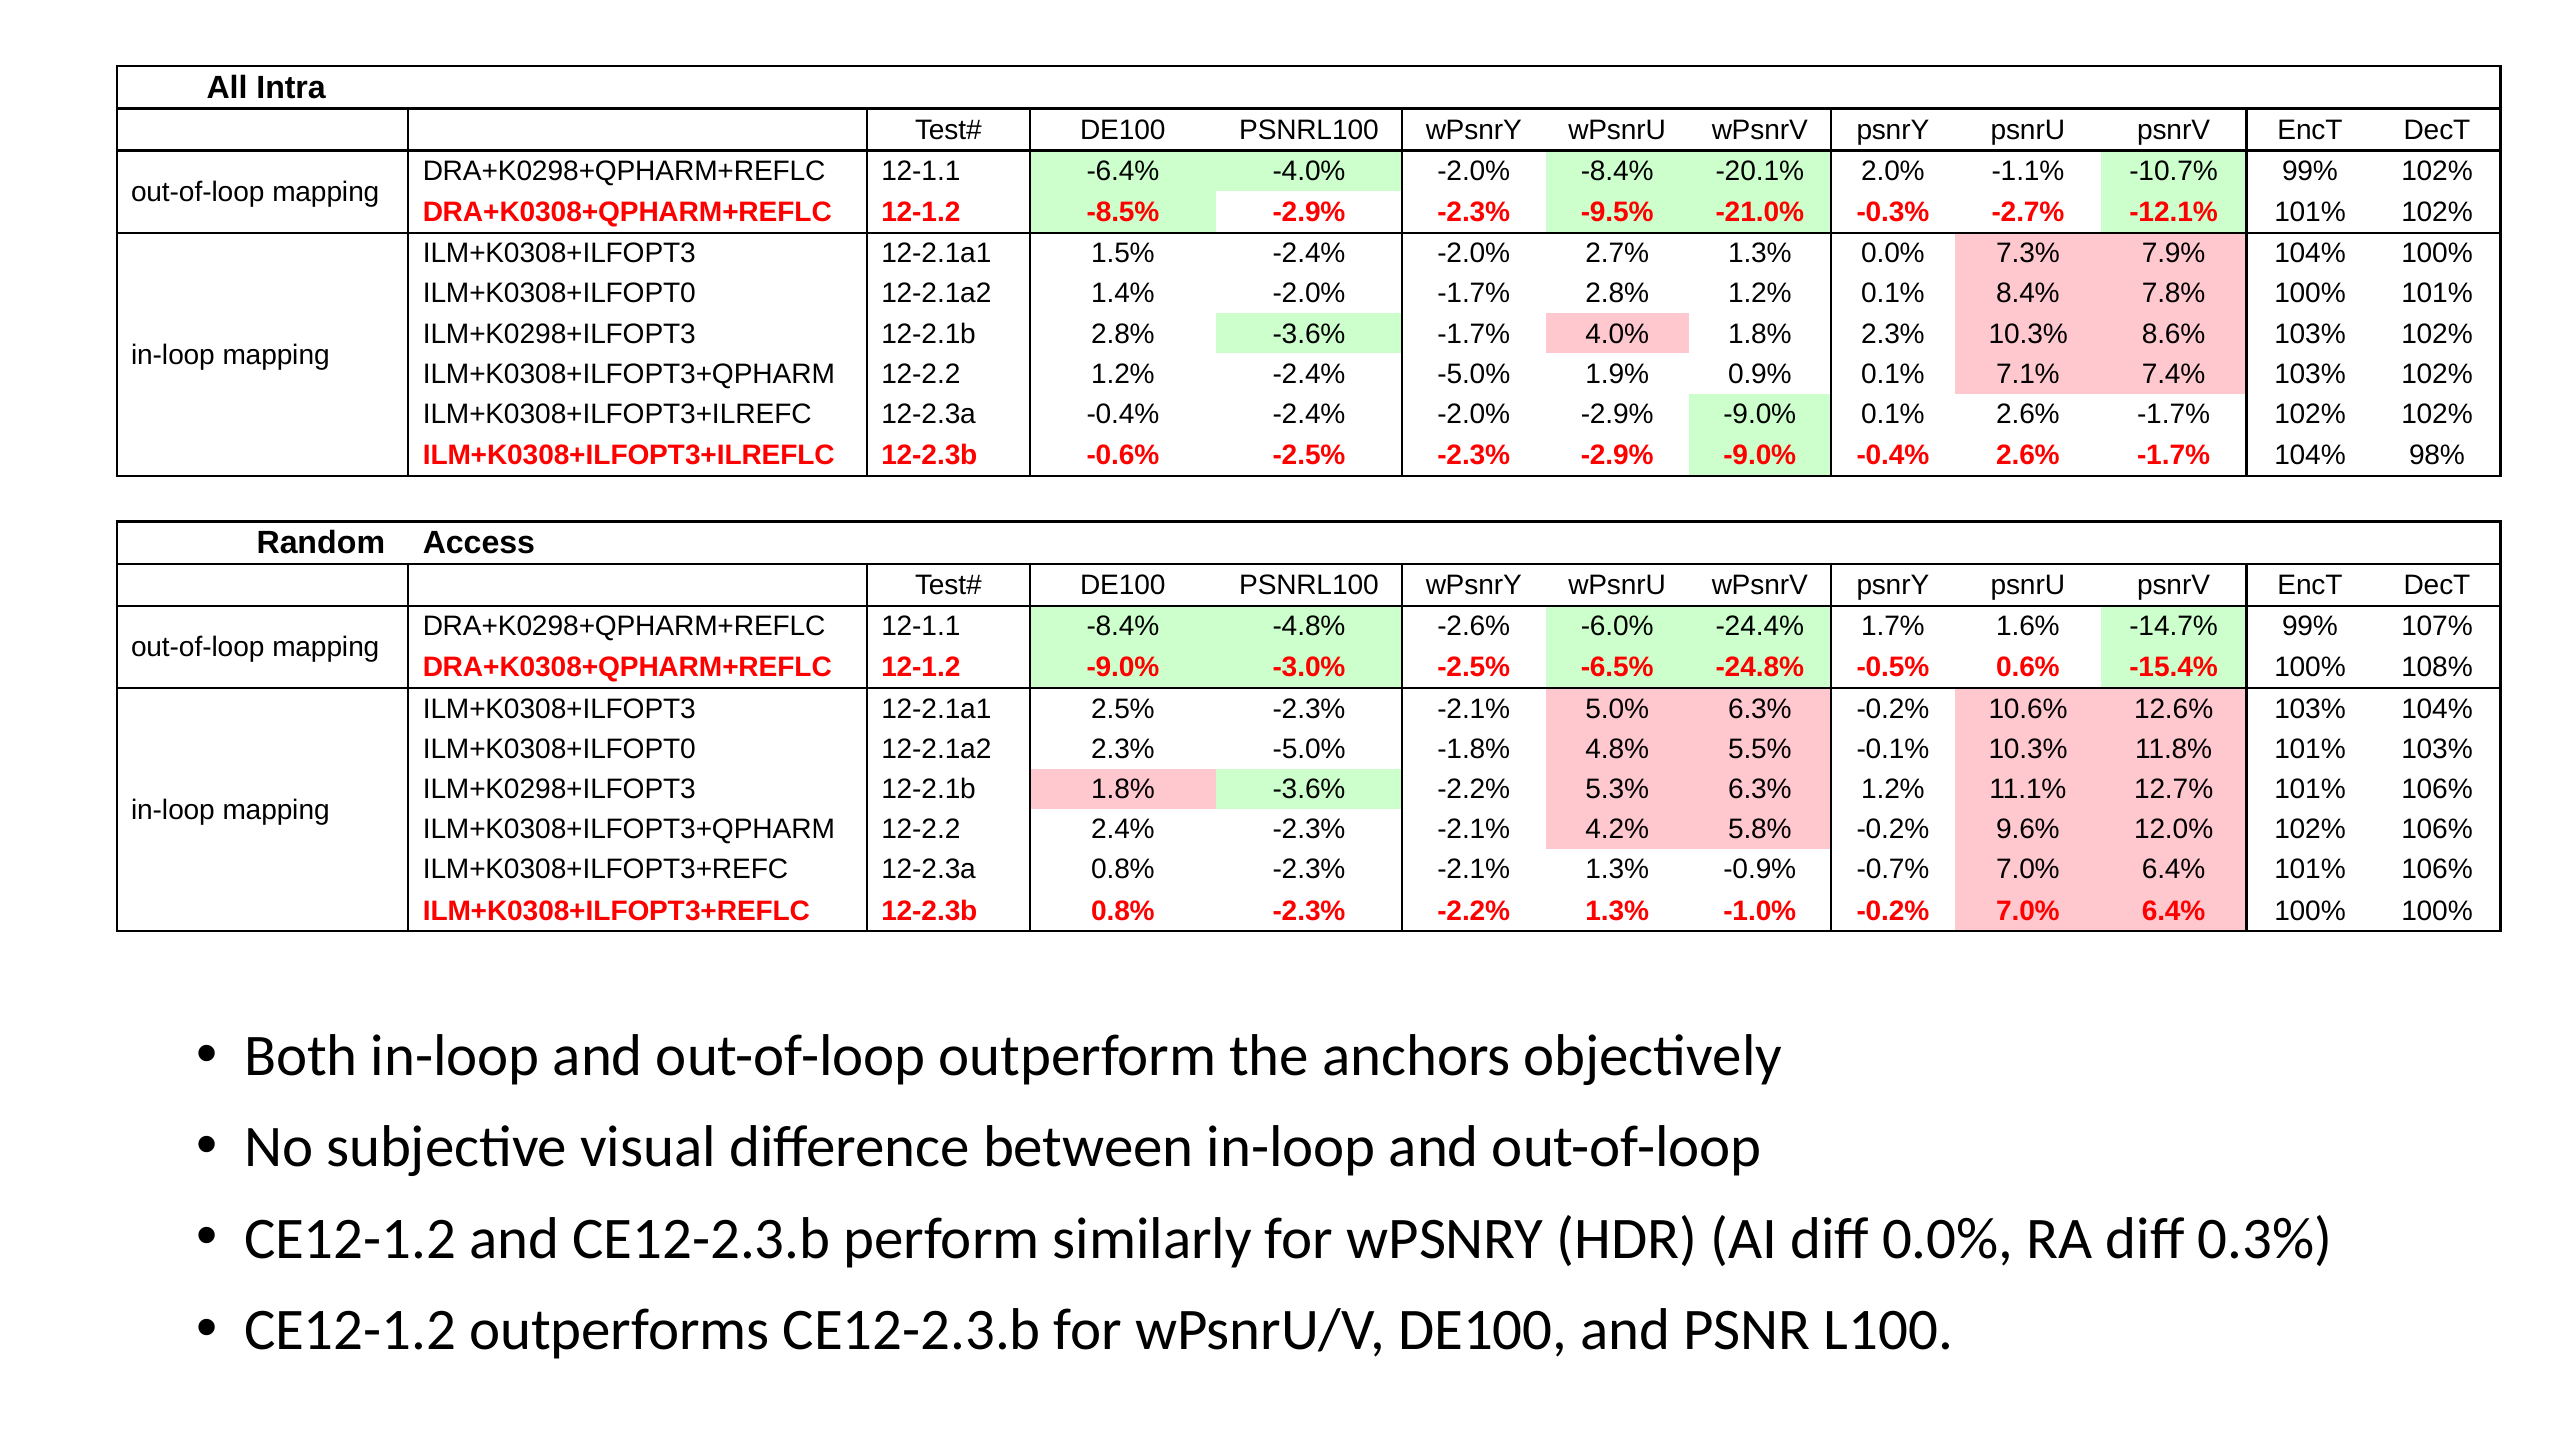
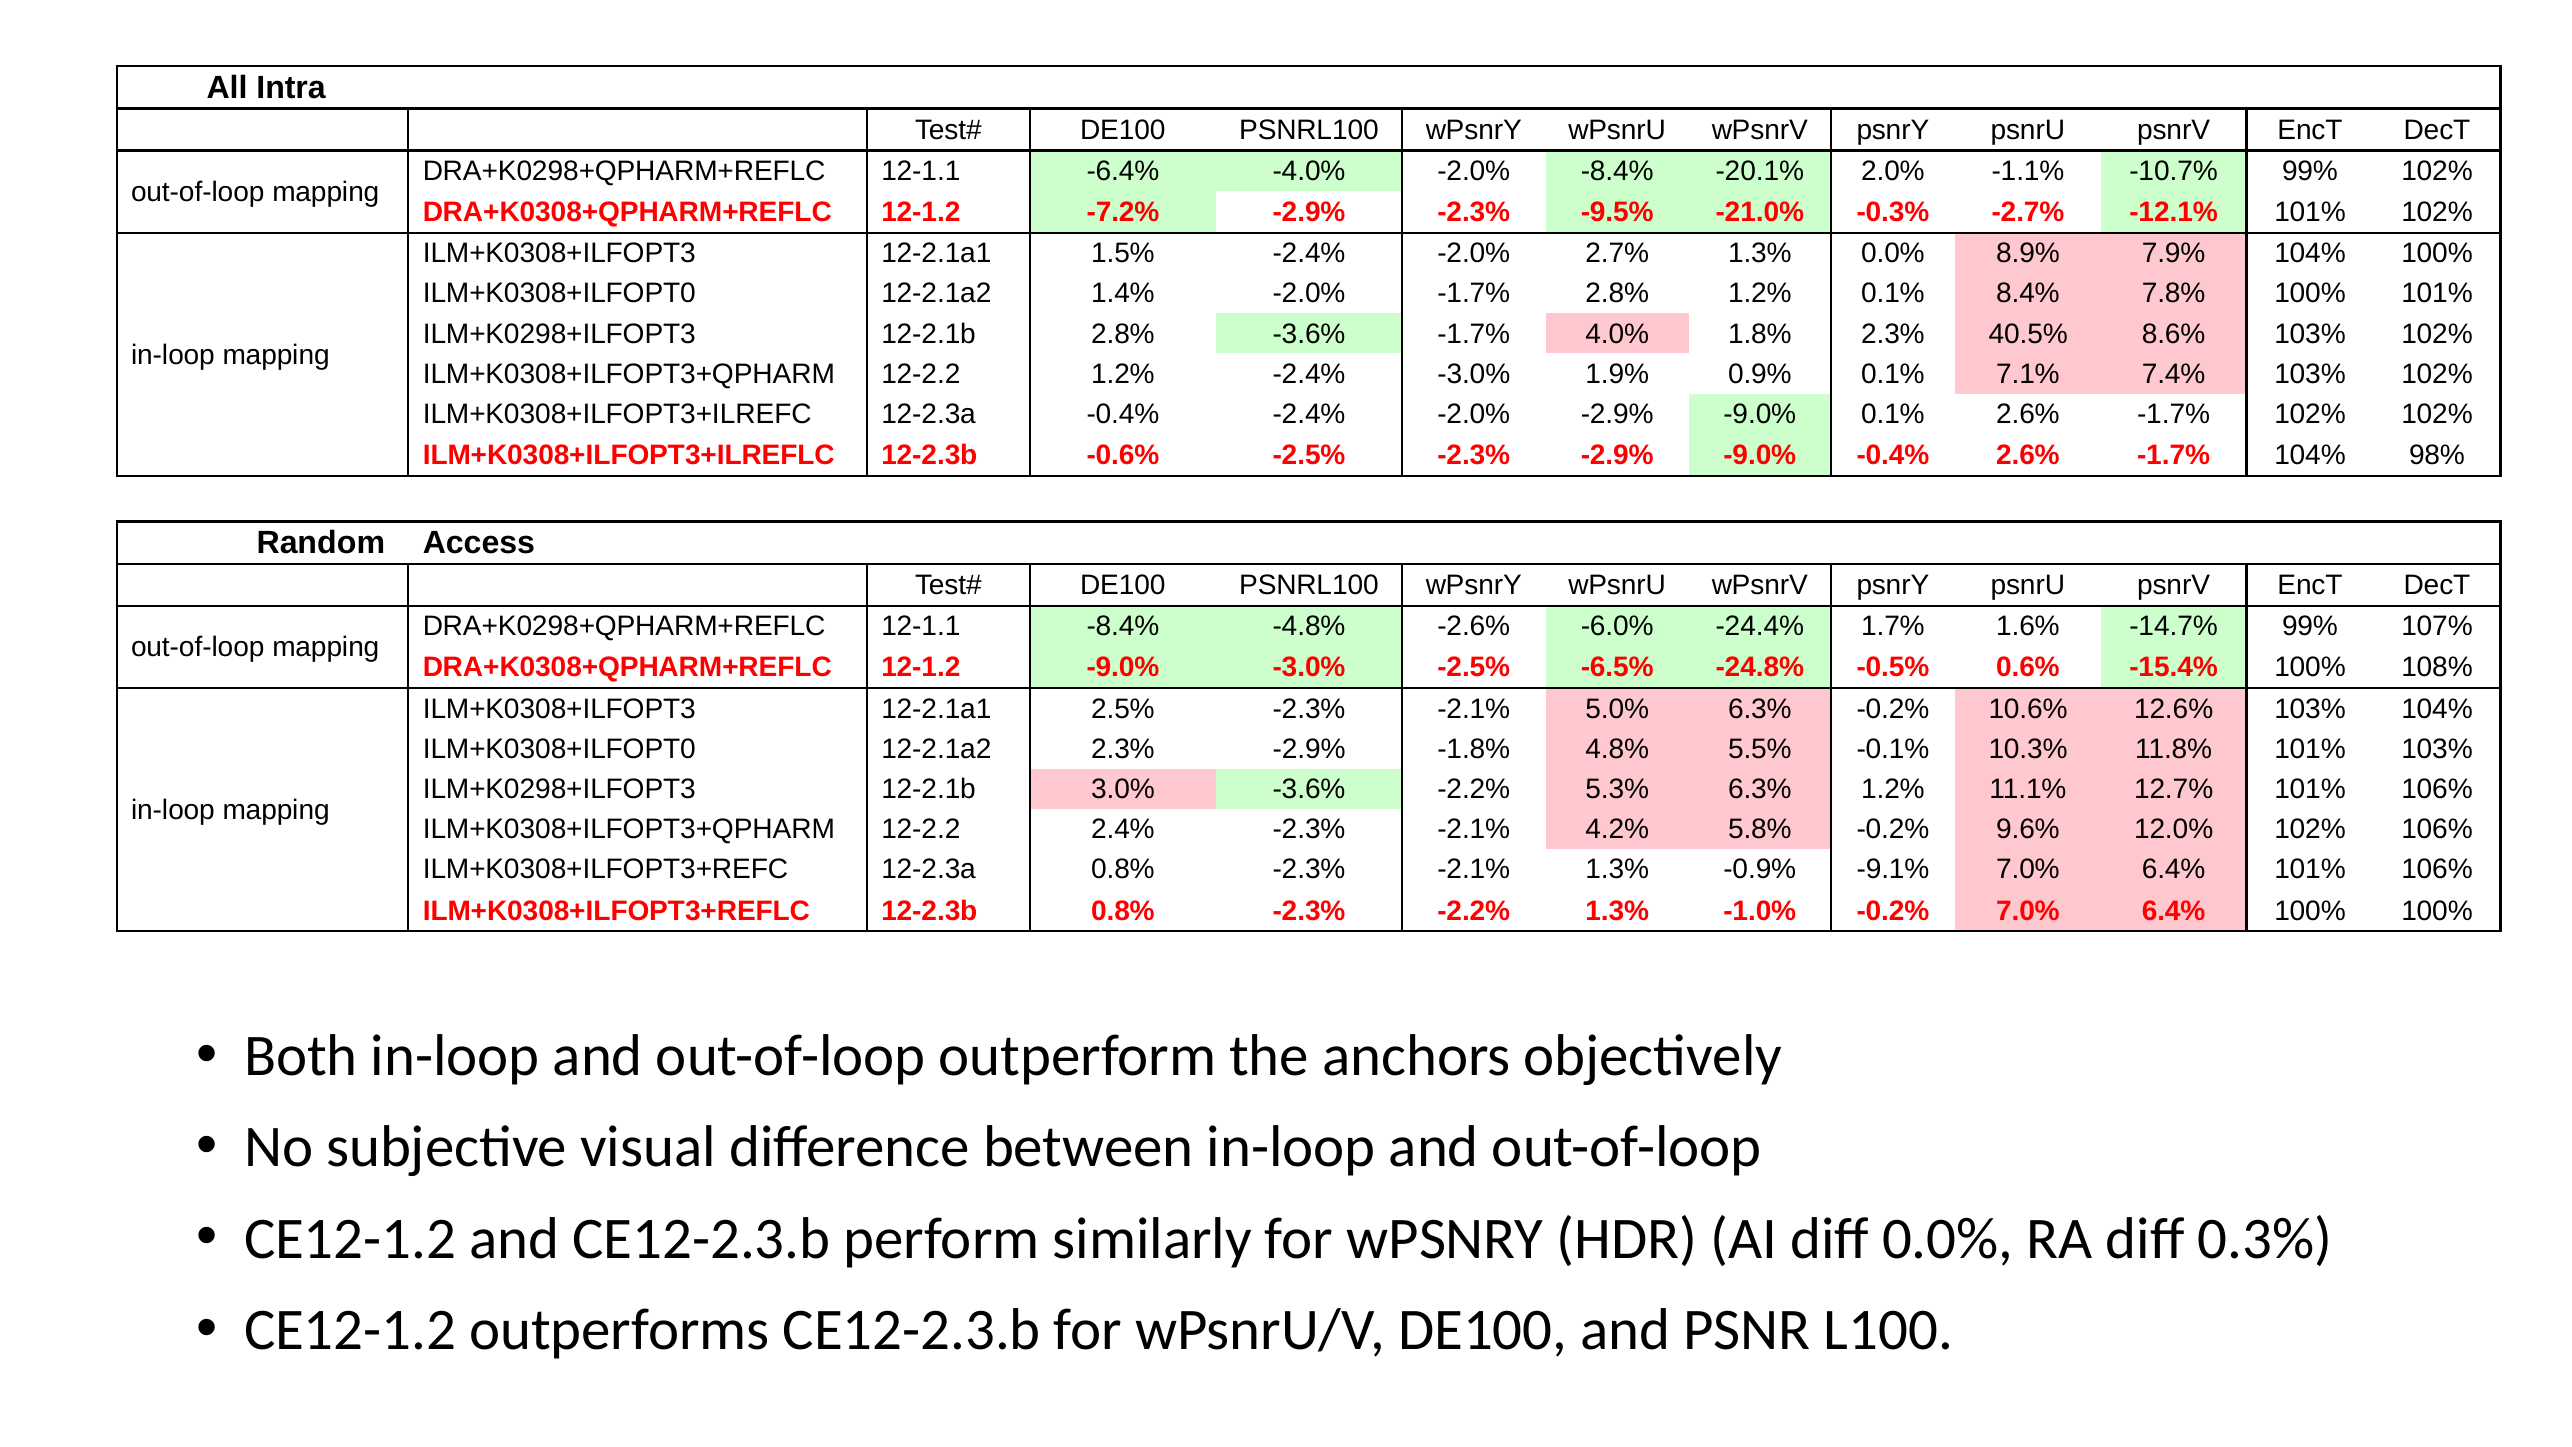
-8.5%: -8.5% -> -7.2%
7.3%: 7.3% -> 8.9%
2.3% 10.3%: 10.3% -> 40.5%
-2.4% -5.0%: -5.0% -> -3.0%
2.3% -5.0%: -5.0% -> -2.9%
12-2.1b 1.8%: 1.8% -> 3.0%
-0.7%: -0.7% -> -9.1%
